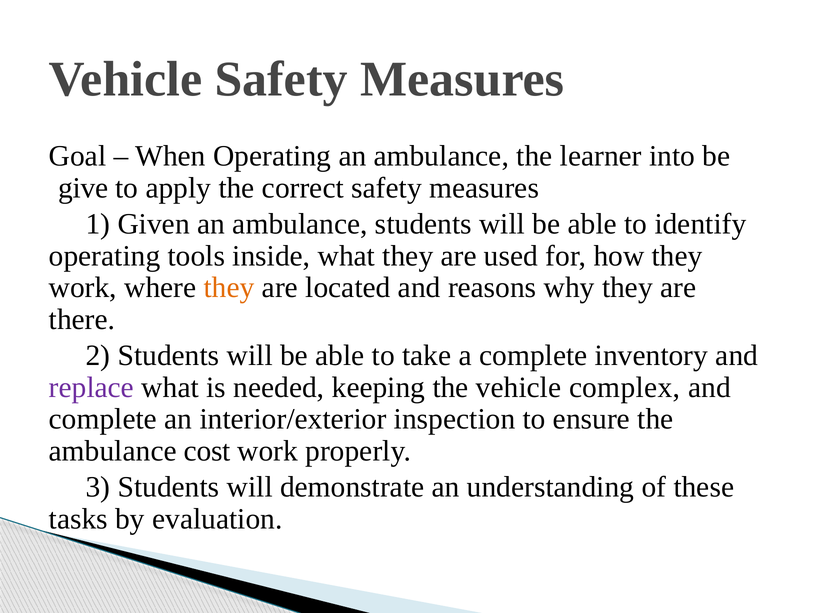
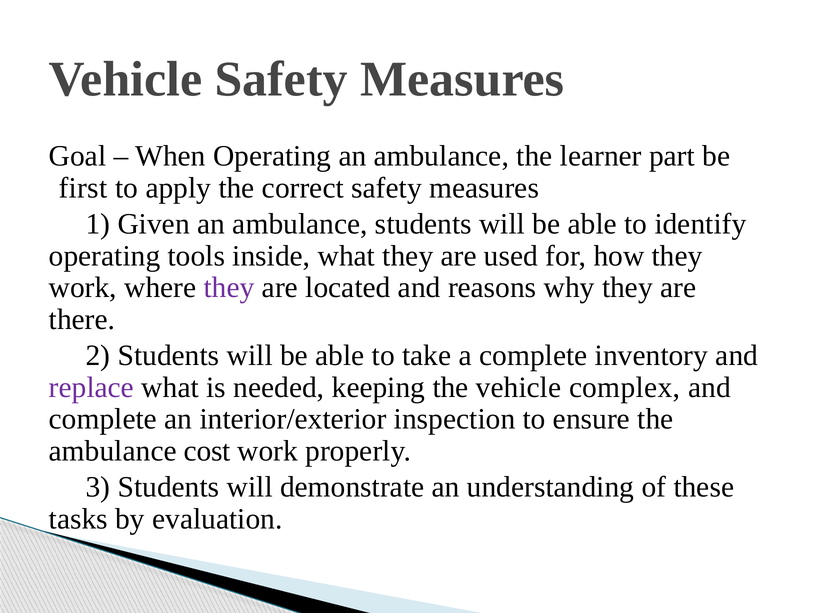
into: into -> part
give: give -> first
they at (229, 288) colour: orange -> purple
